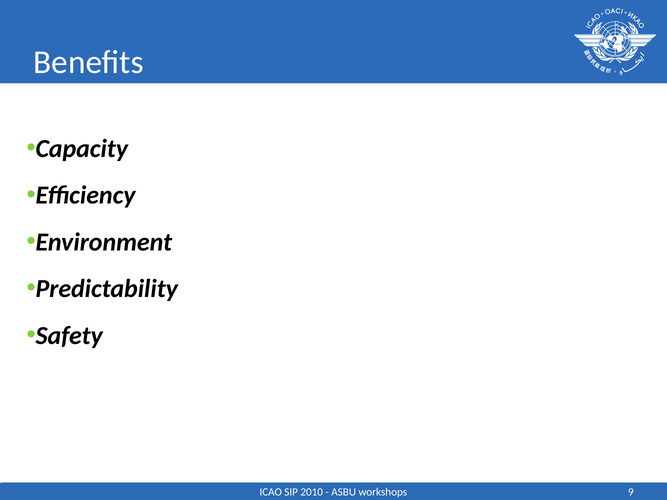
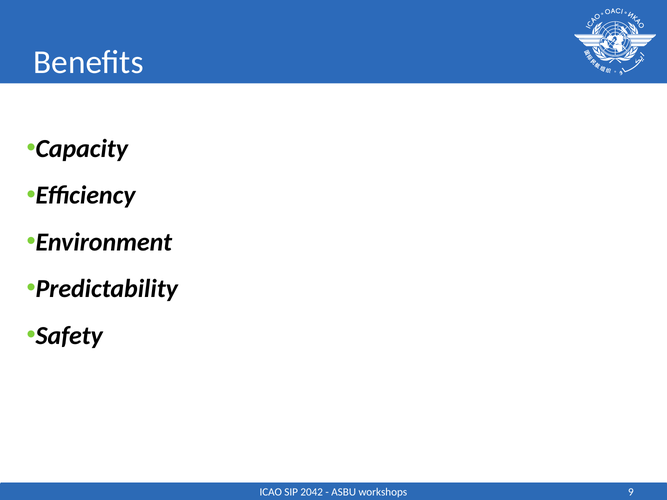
2010: 2010 -> 2042
